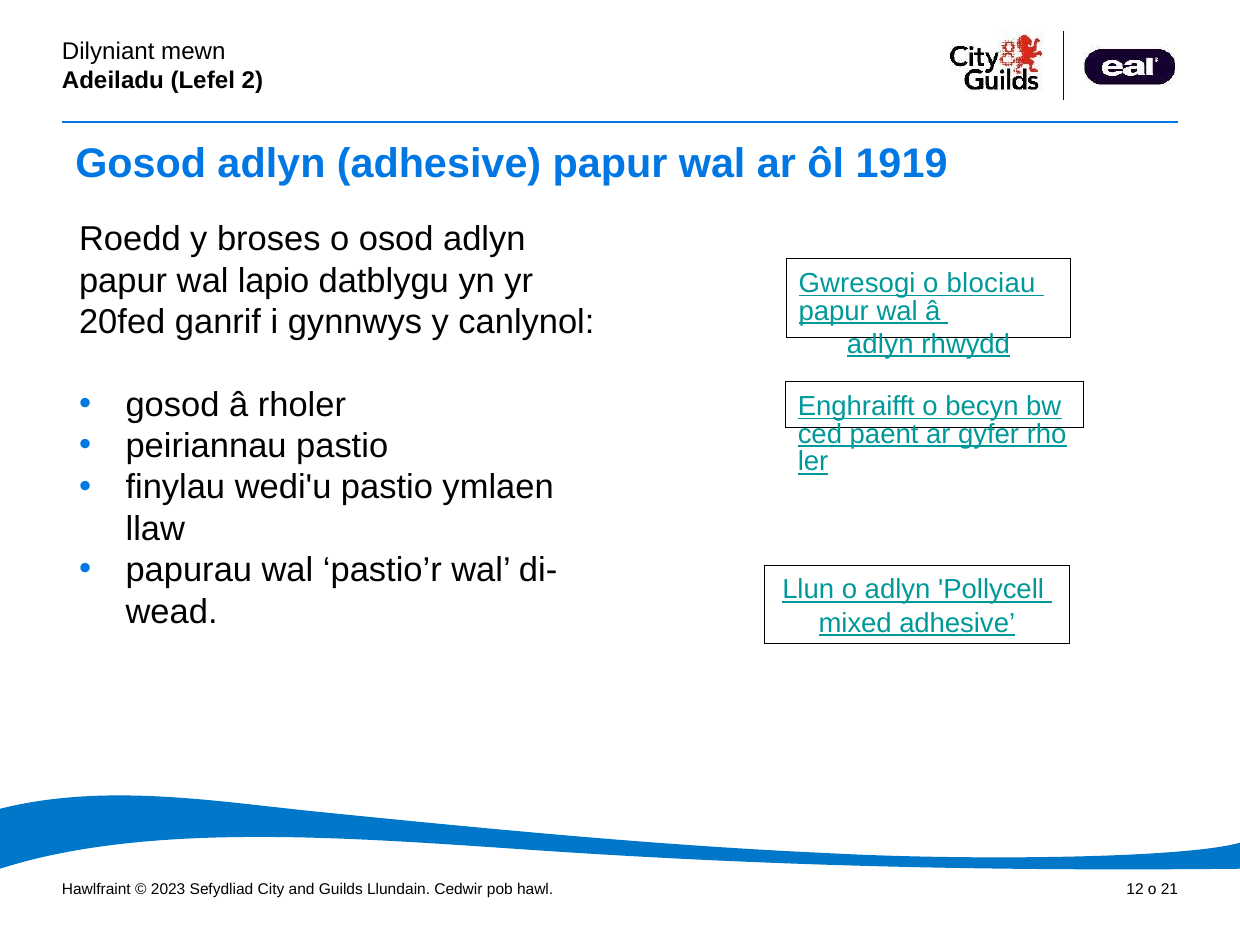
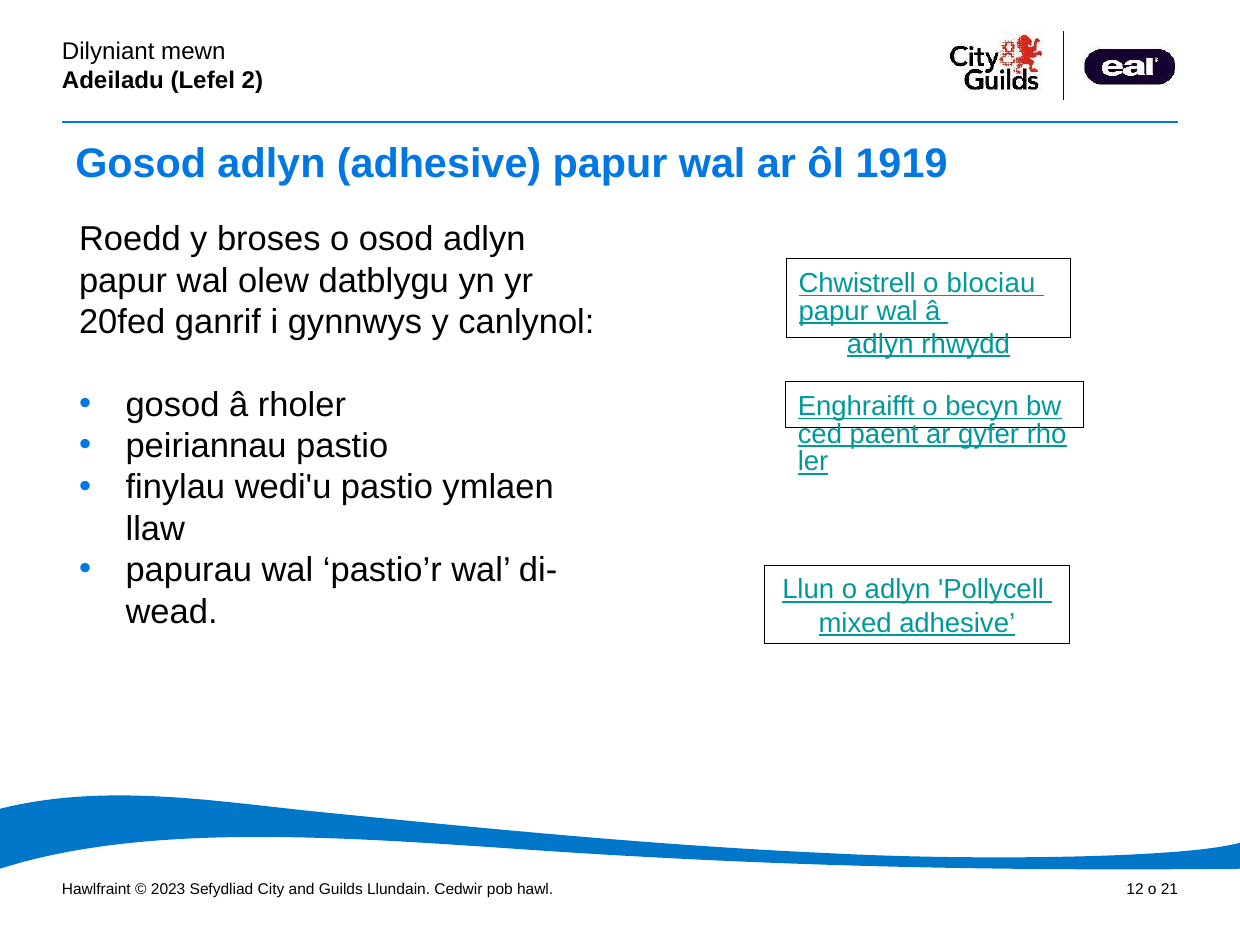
lapio: lapio -> olew
Gwresogi: Gwresogi -> Chwistrell
